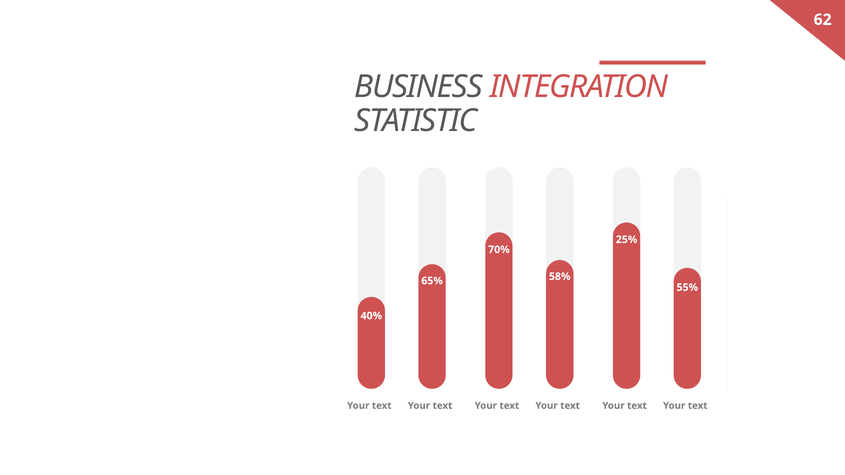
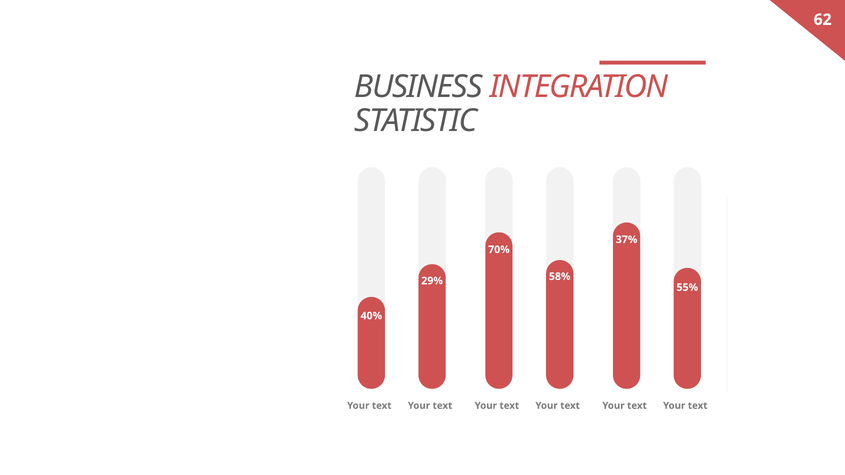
25%: 25% -> 37%
65%: 65% -> 29%
